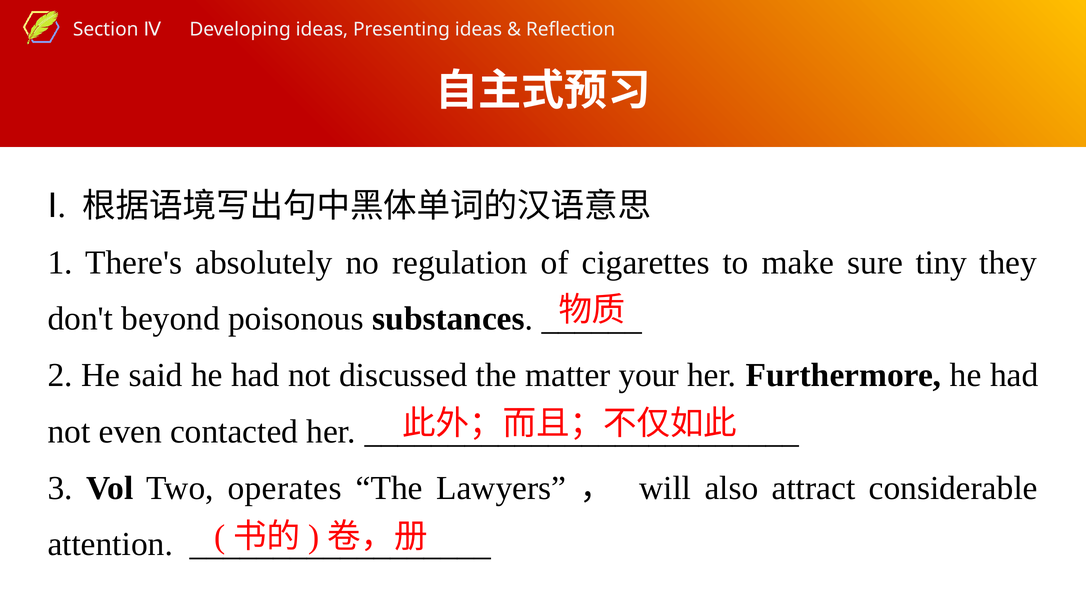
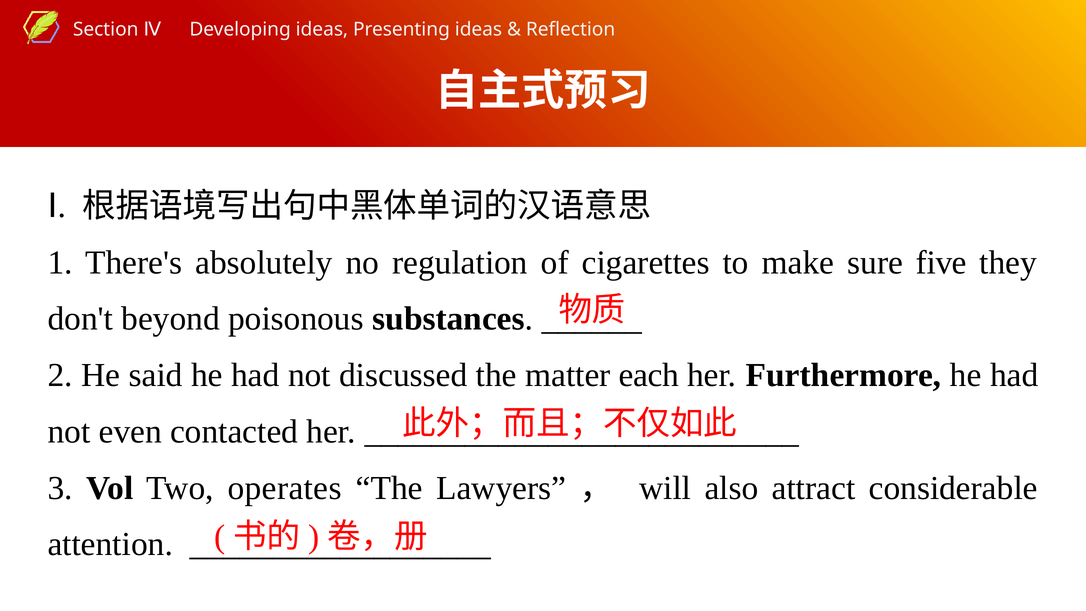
tiny: tiny -> five
your: your -> each
